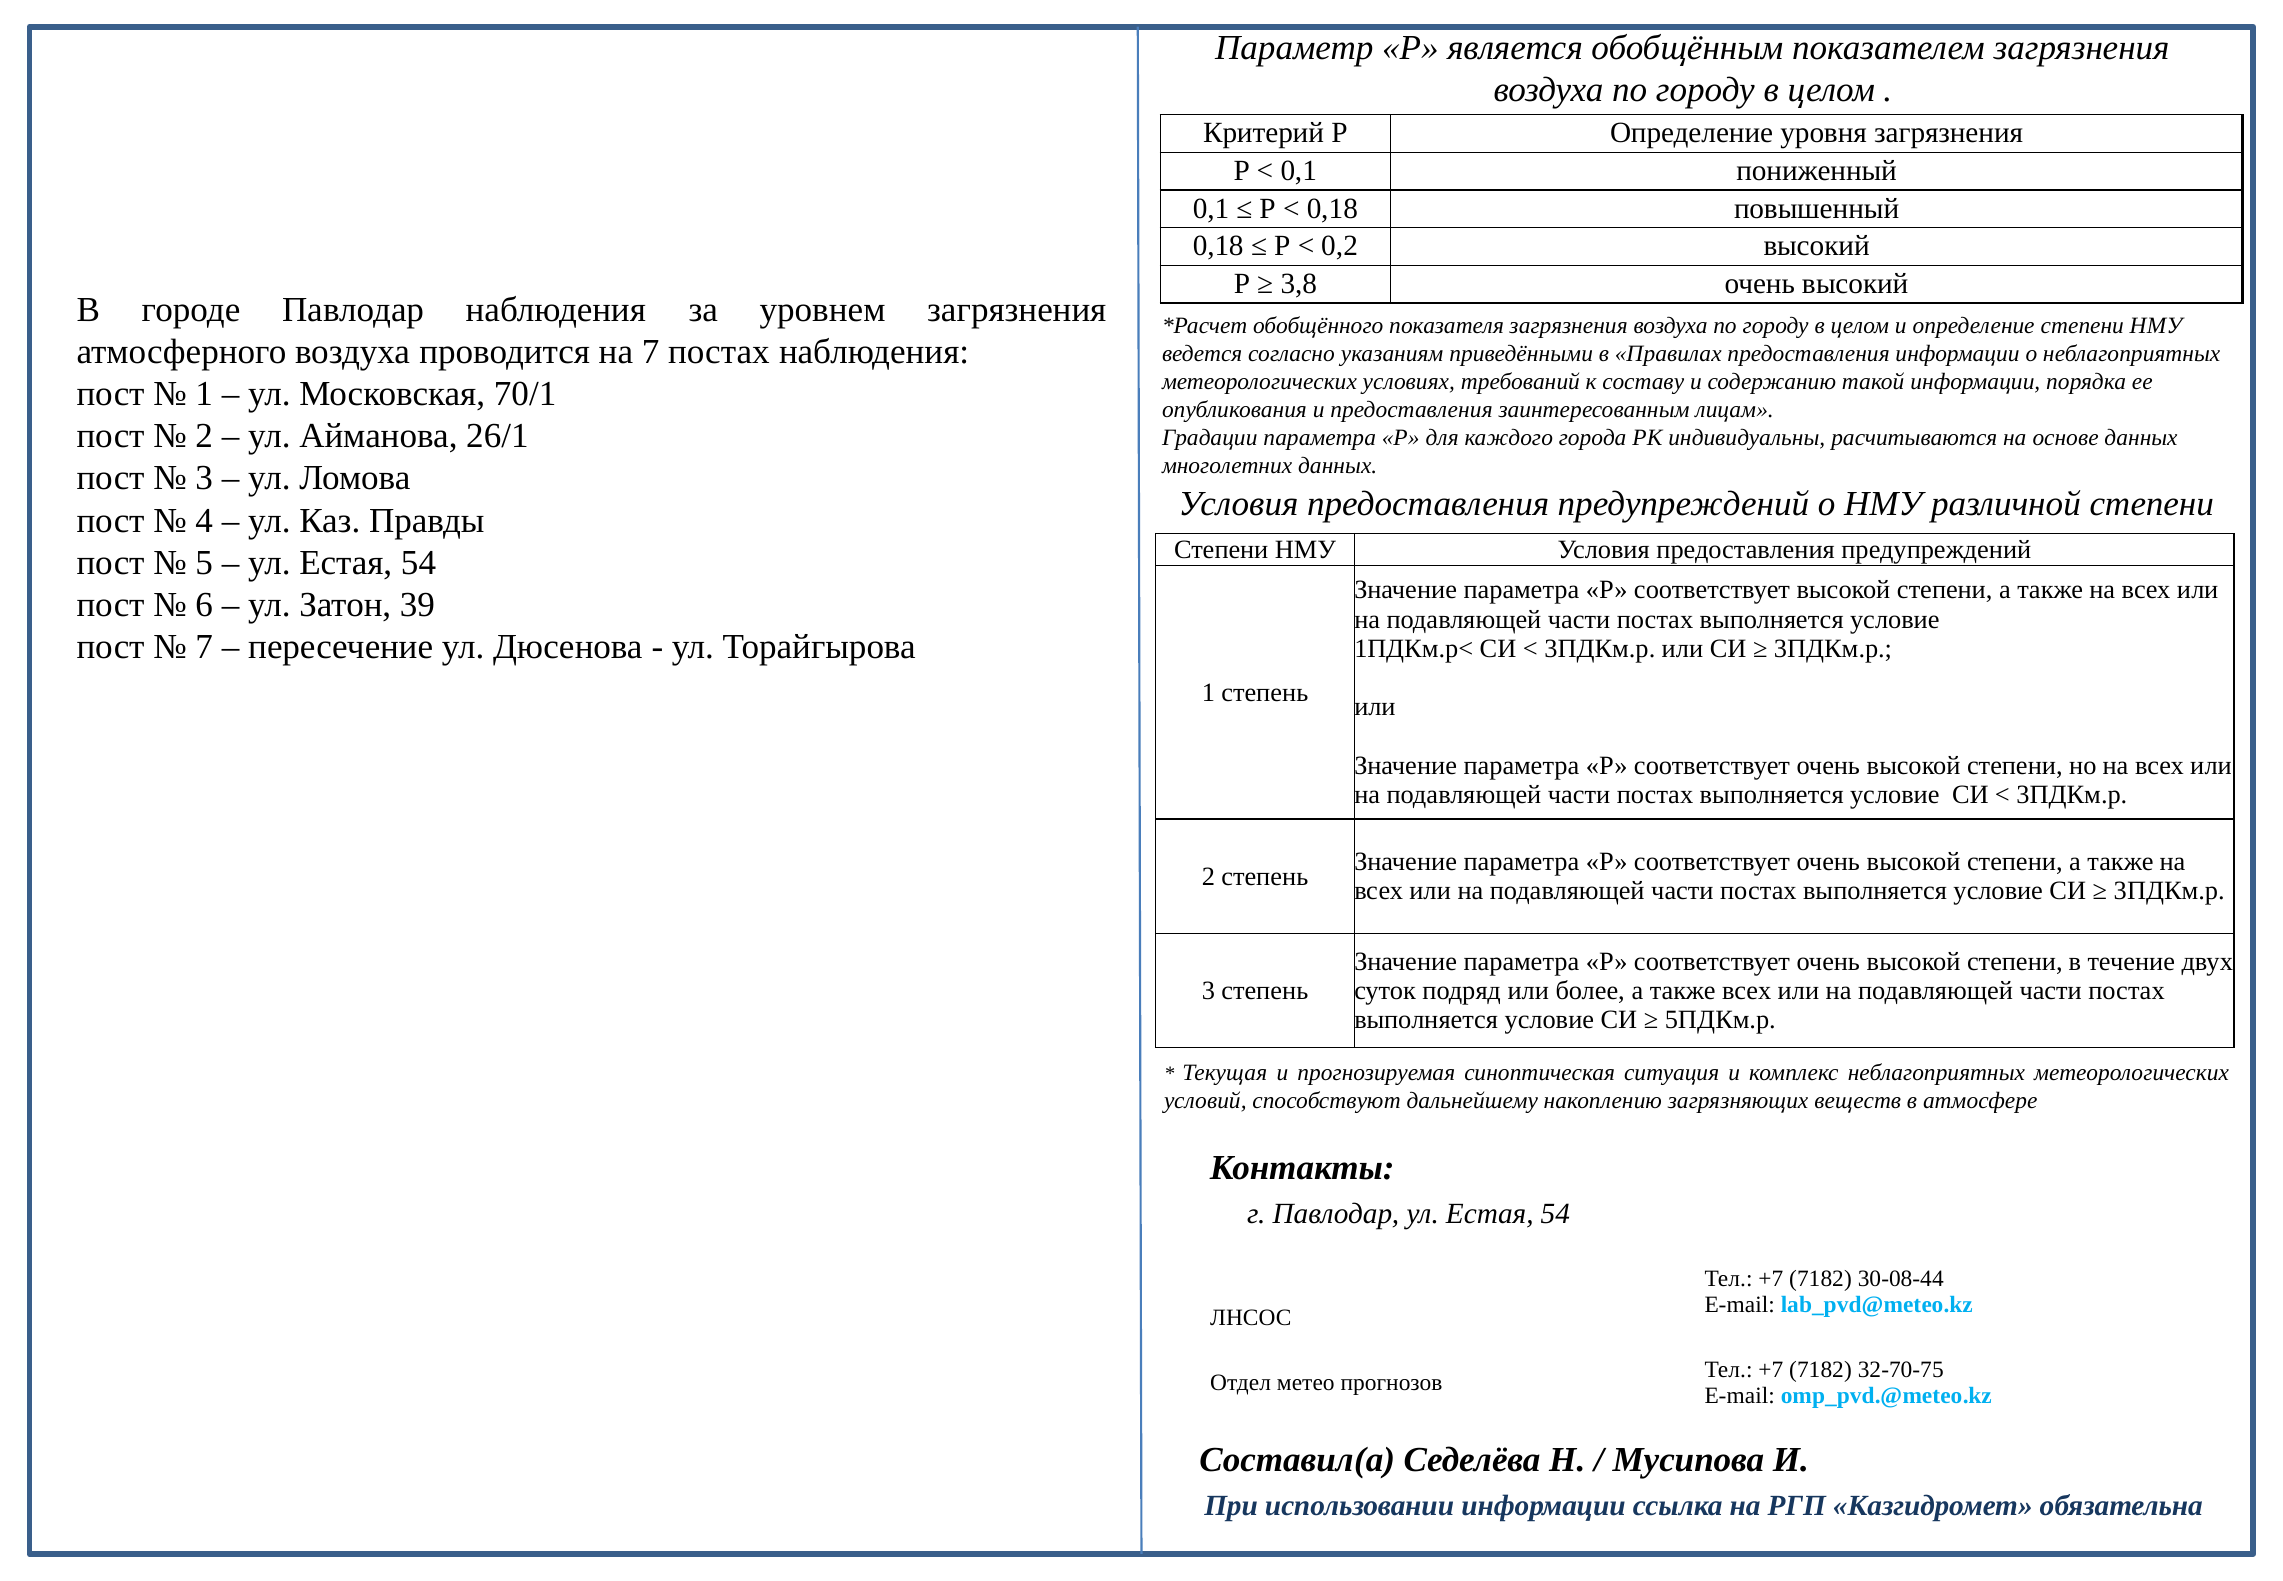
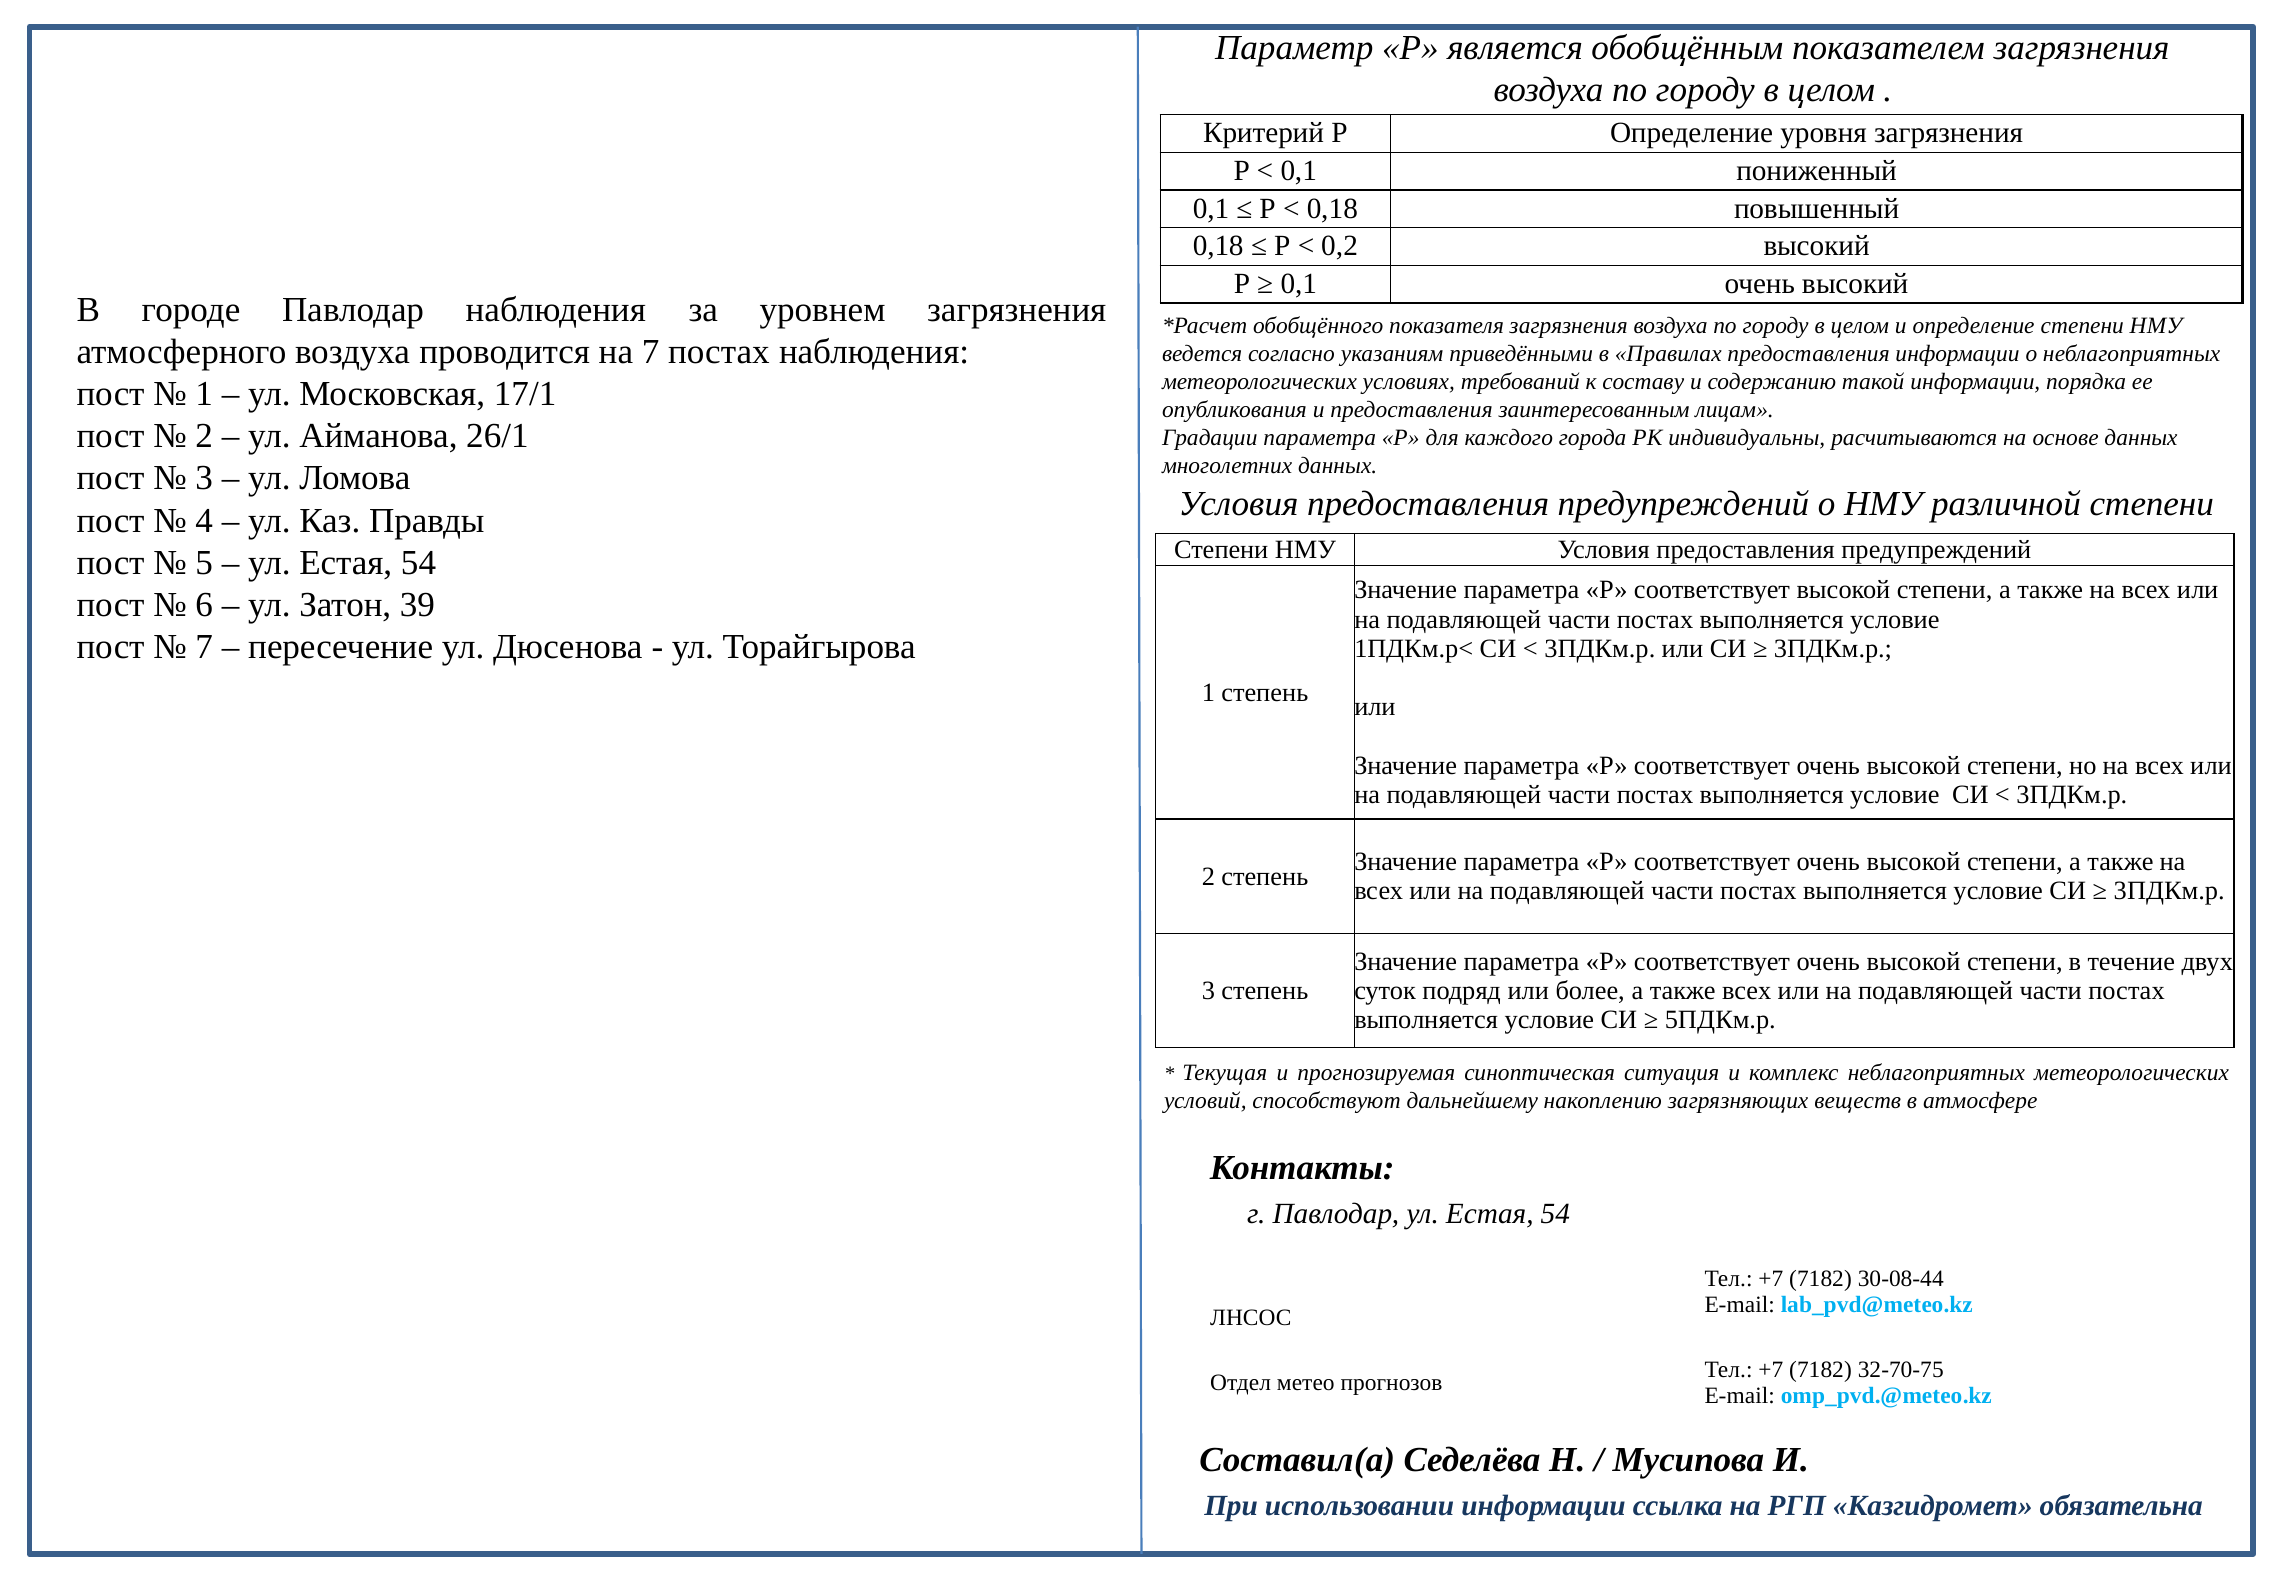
3,8 at (1299, 284): 3,8 -> 0,1
70/1: 70/1 -> 17/1
